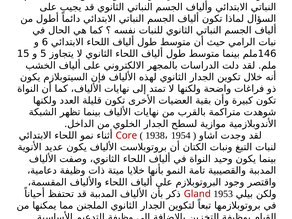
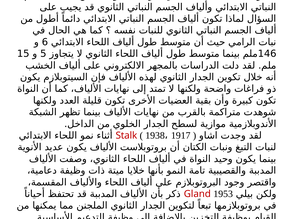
Core: Core -> Stalk
1954: 1954 -> 1917
